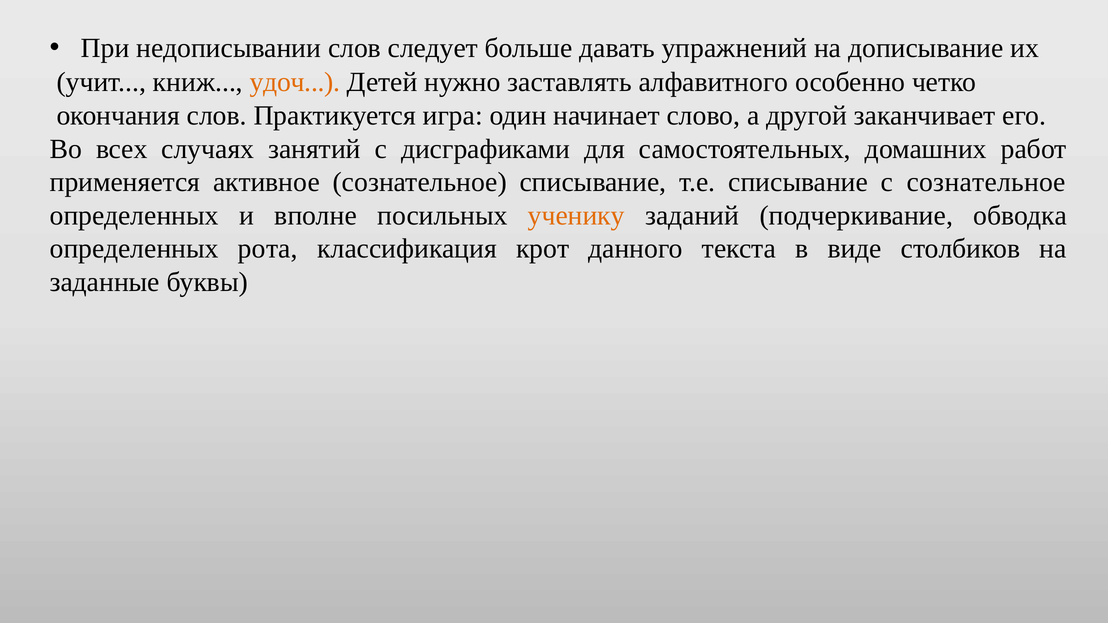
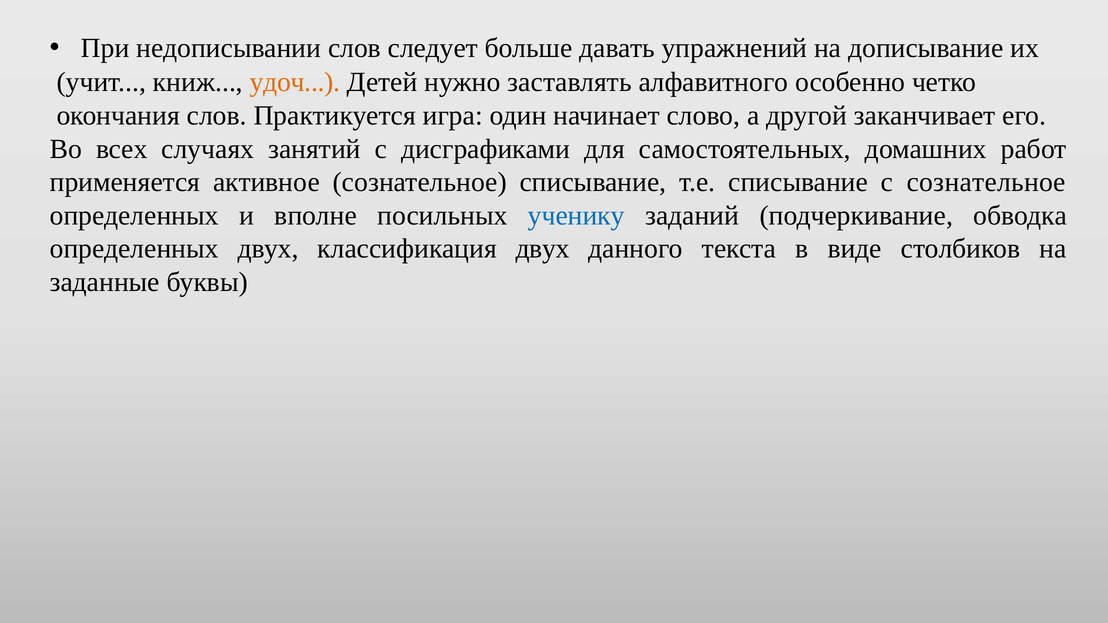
ученику colour: orange -> blue
определенных рота: рота -> двух
классификация крот: крот -> двух
